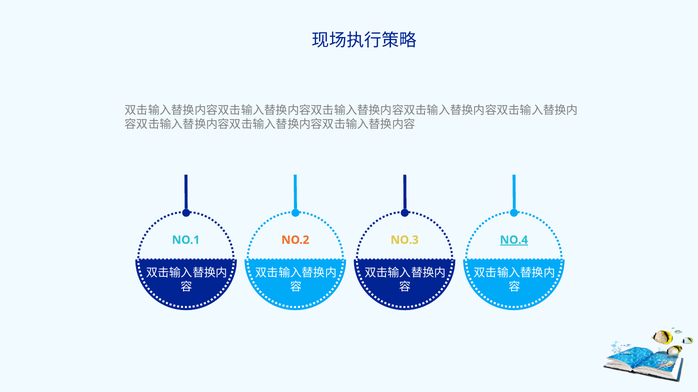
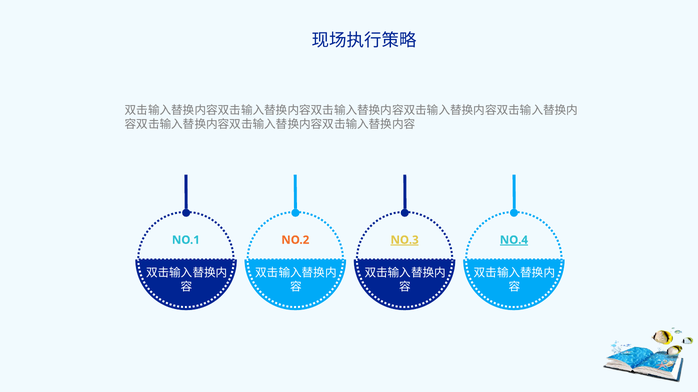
NO.3 underline: none -> present
